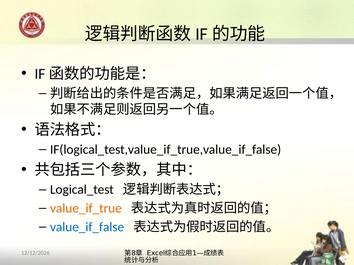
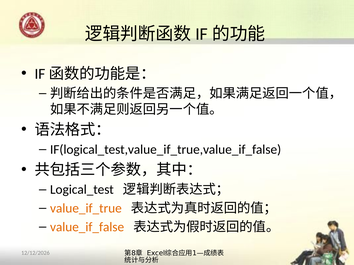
value_if_false colour: blue -> orange
